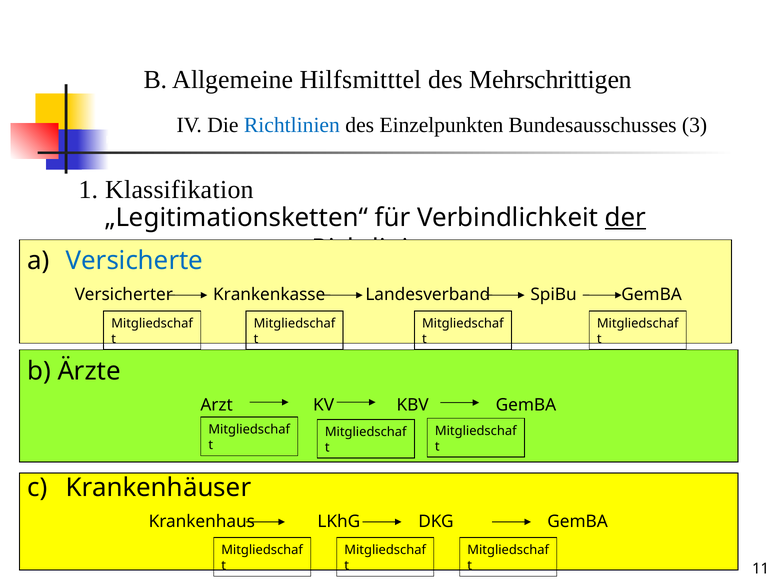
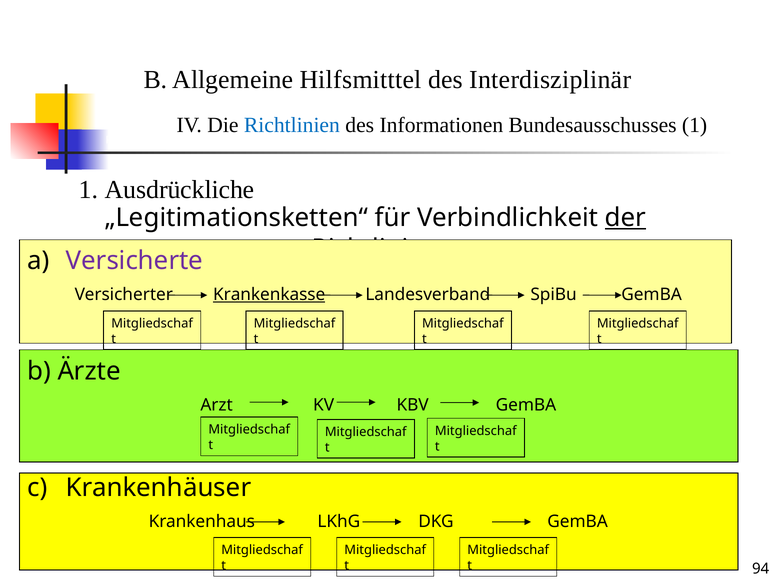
Mehrschrittigen: Mehrschrittigen -> Interdisziplinär
Einzelpunkten: Einzelpunkten -> Informationen
Bundesausschusses 3: 3 -> 1
Klassifikation: Klassifikation -> Ausdrückliche
Versicherte colour: blue -> purple
Krankenkasse underline: none -> present
11: 11 -> 94
